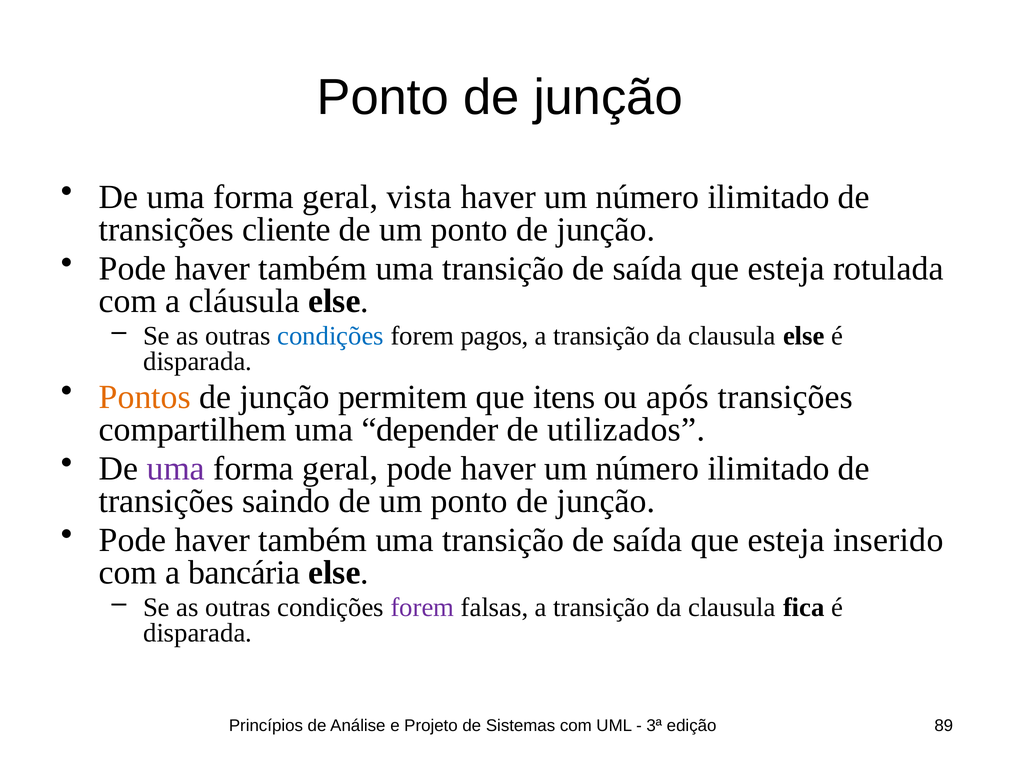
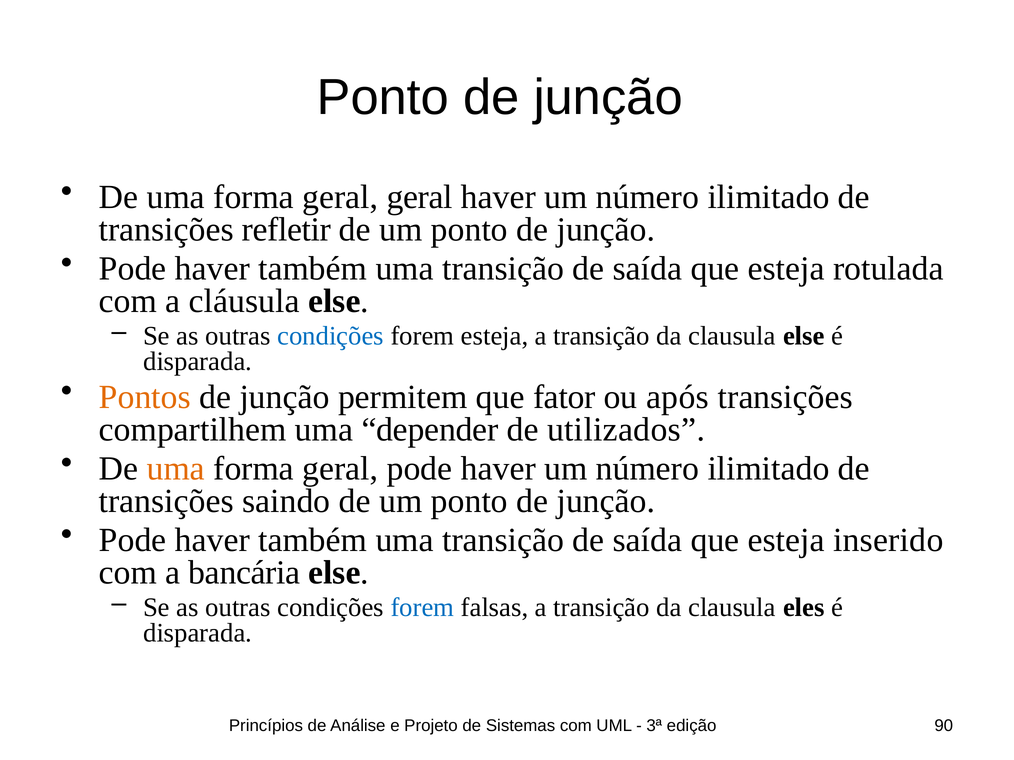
geral vista: vista -> geral
cliente: cliente -> refletir
forem pagos: pagos -> esteja
itens: itens -> fator
uma at (176, 469) colour: purple -> orange
forem at (422, 608) colour: purple -> blue
fica: fica -> eles
89: 89 -> 90
